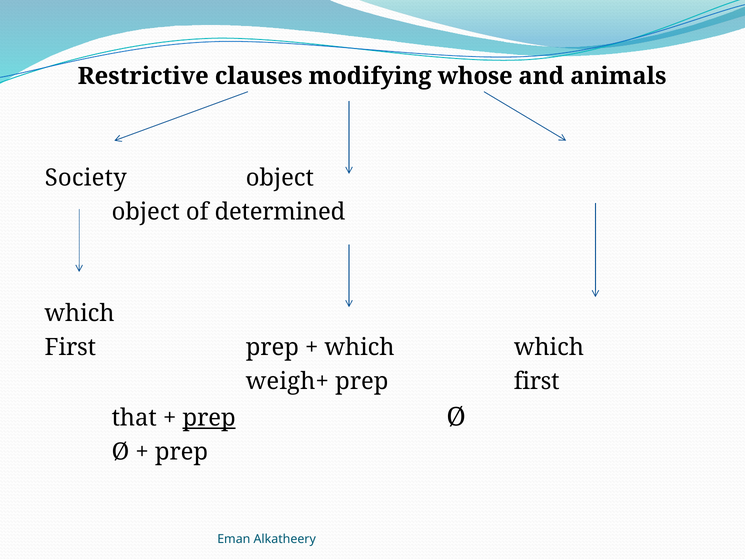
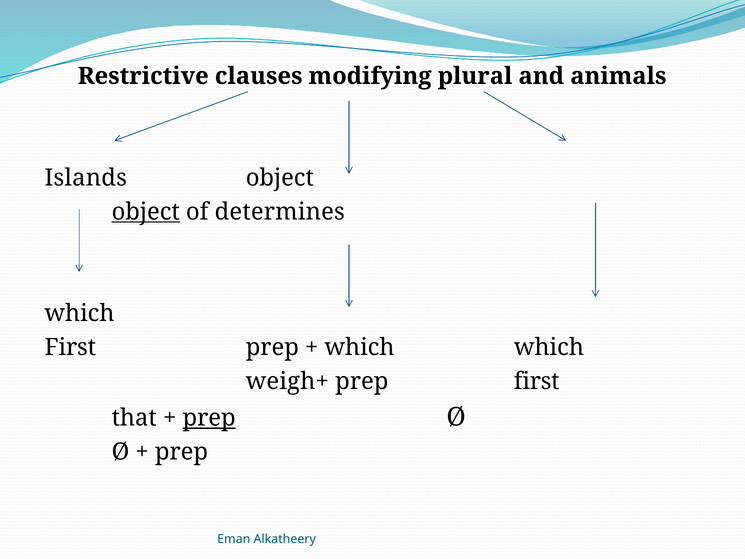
whose: whose -> plural
Society: Society -> Islands
object at (146, 212) underline: none -> present
determined: determined -> determines
